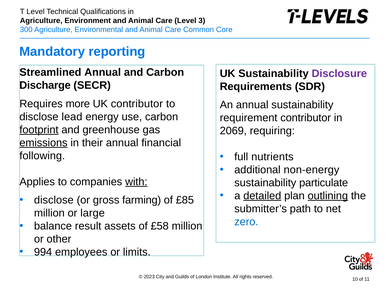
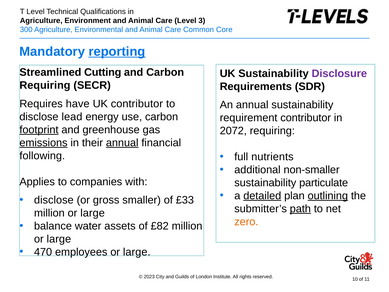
reporting underline: none -> present
Streamlined Annual: Annual -> Cutting
Discharge at (45, 85): Discharge -> Requiring
more: more -> have
2069: 2069 -> 2072
annual at (122, 143) underline: none -> present
non-energy: non-energy -> non-smaller
with underline: present -> none
farming: farming -> smaller
£85: £85 -> £33
path underline: none -> present
zero colour: blue -> orange
result: result -> water
£58: £58 -> £82
other at (59, 239): other -> large
994: 994 -> 470
employees or limits: limits -> large
